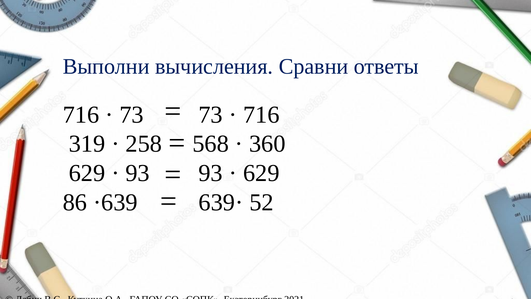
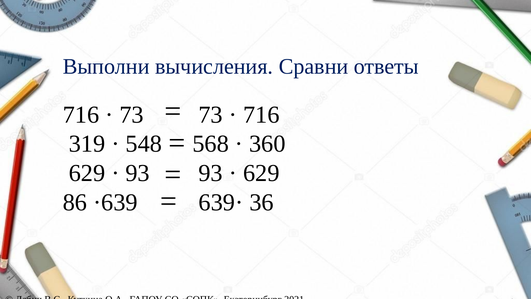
258: 258 -> 548
52: 52 -> 36
